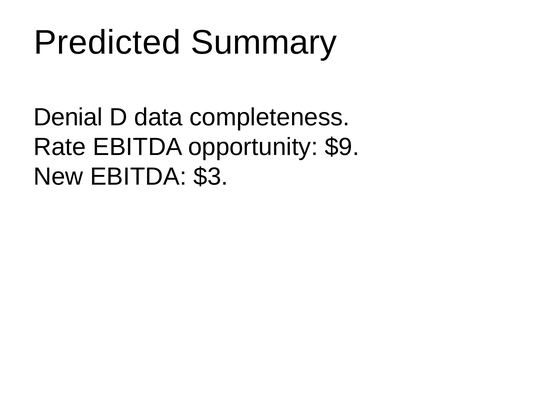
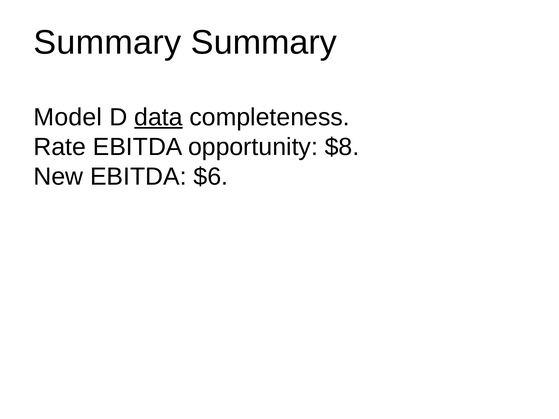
Predicted at (107, 42): Predicted -> Summary
Denial: Denial -> Model
data underline: none -> present
$9: $9 -> $8
$3: $3 -> $6
